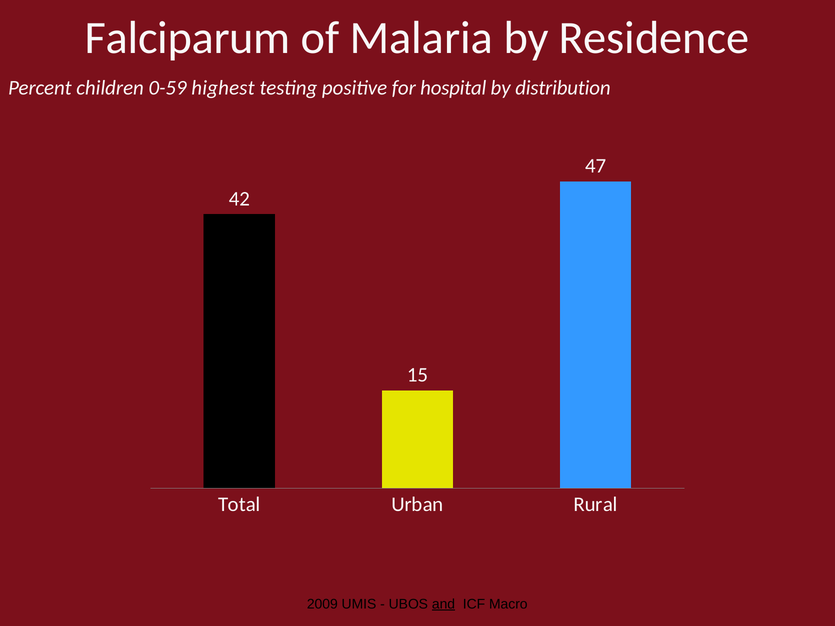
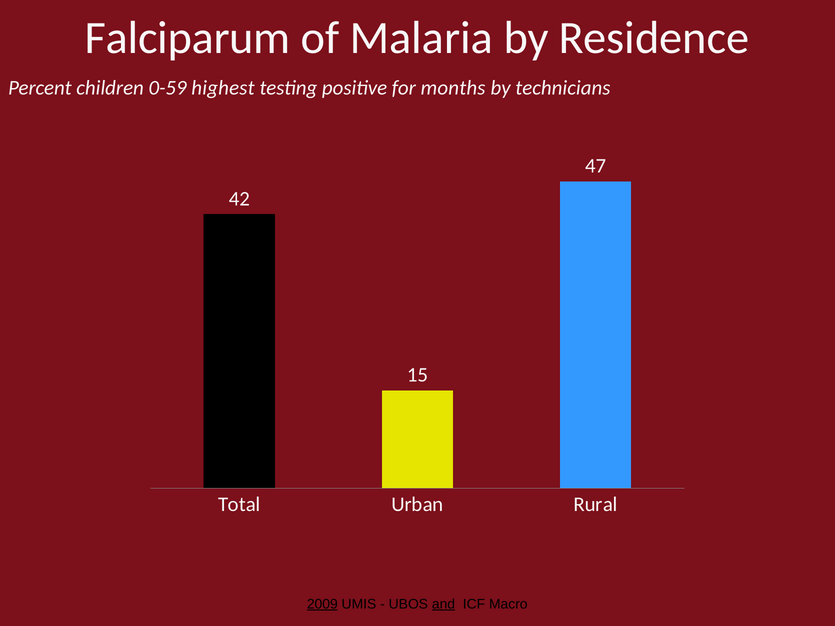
hospital: hospital -> months
distribution: distribution -> technicians
2009 underline: none -> present
